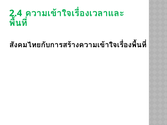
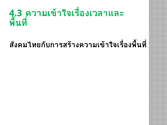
2.4: 2.4 -> 4.3
